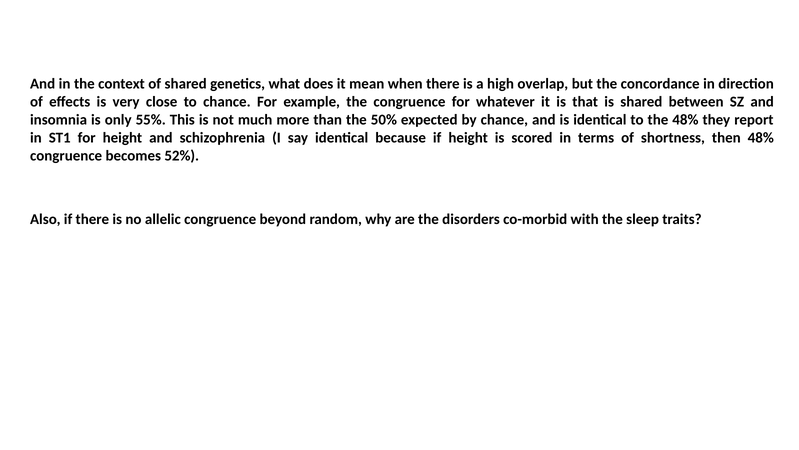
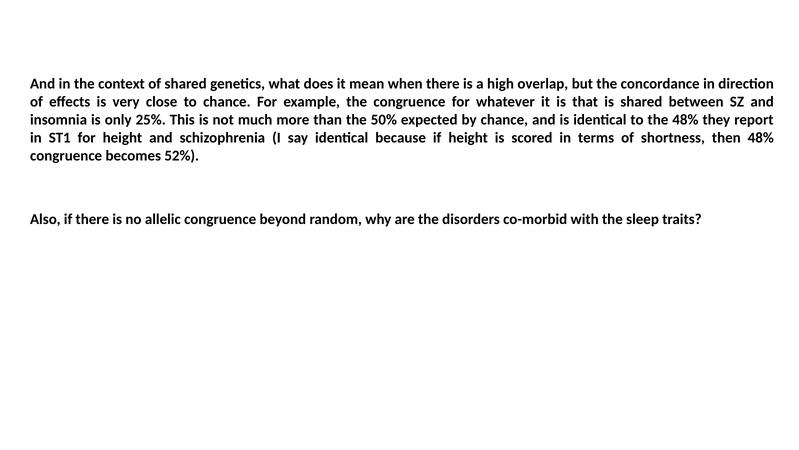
55%: 55% -> 25%
